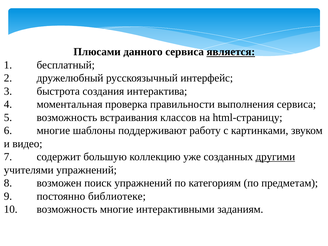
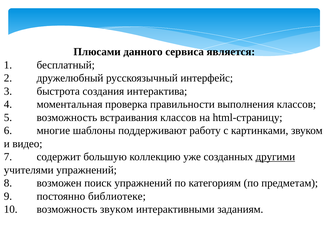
является underline: present -> none
выполнения сервиса: сервиса -> классов
возможность многие: многие -> звуком
